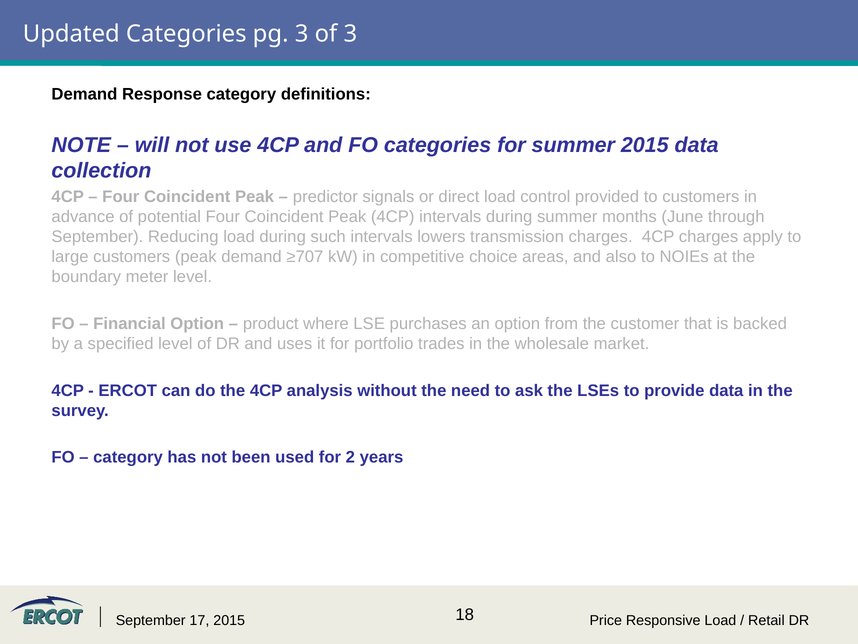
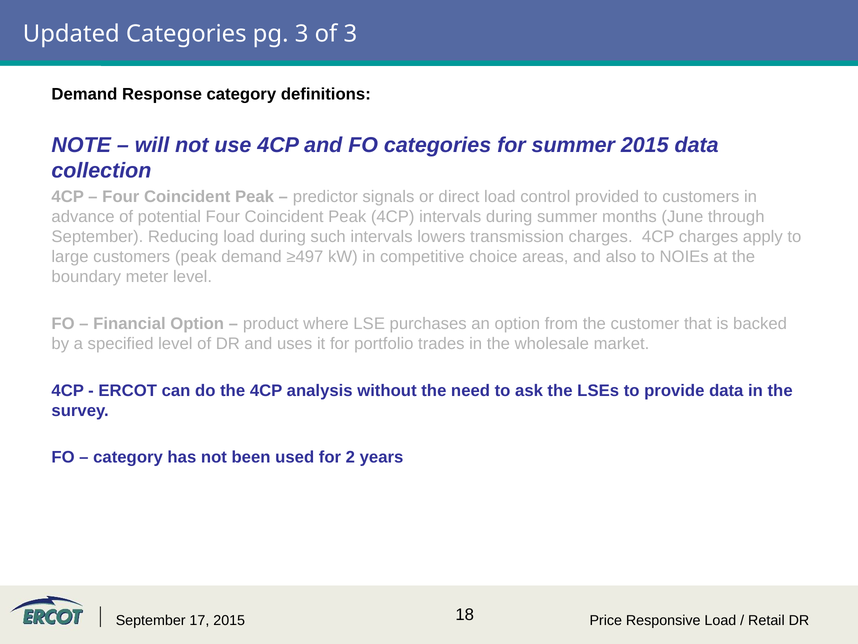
≥707: ≥707 -> ≥497
